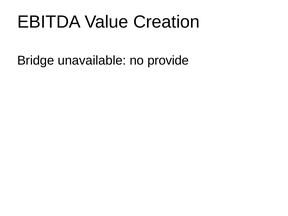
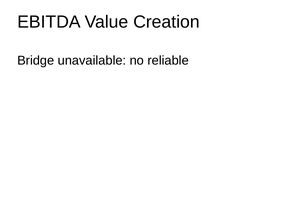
provide: provide -> reliable
